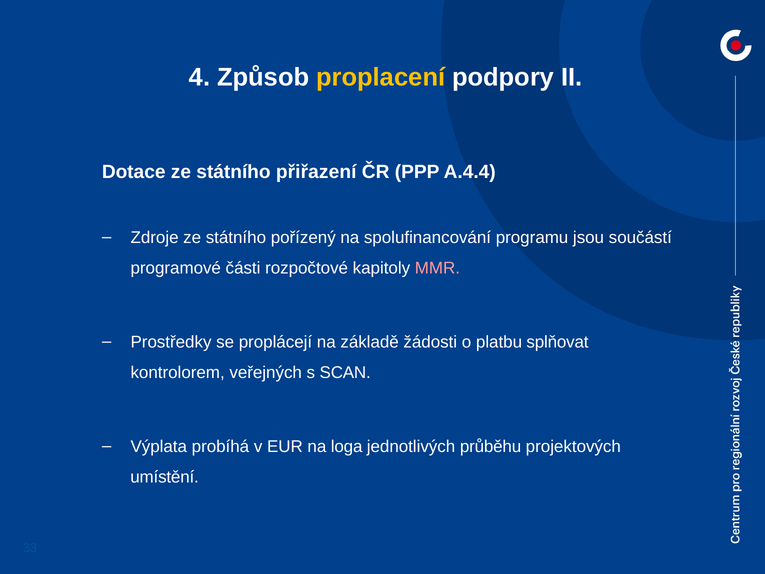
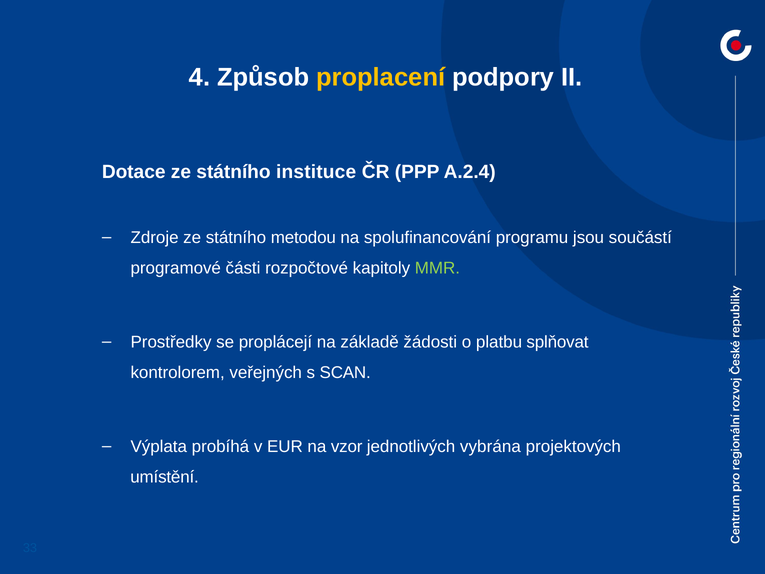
přiřazení: přiřazení -> instituce
A.4.4: A.4.4 -> A.2.4
pořízený: pořízený -> metodou
MMR colour: pink -> light green
loga: loga -> vzor
průběhu: průběhu -> vybrána
